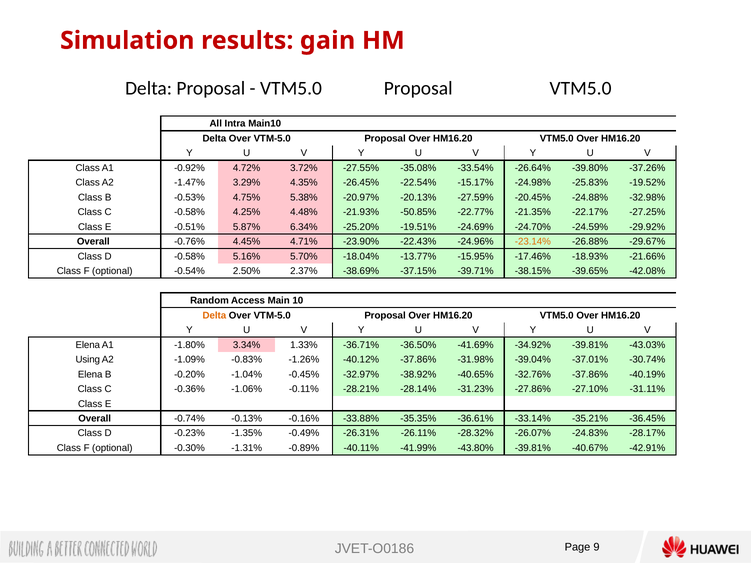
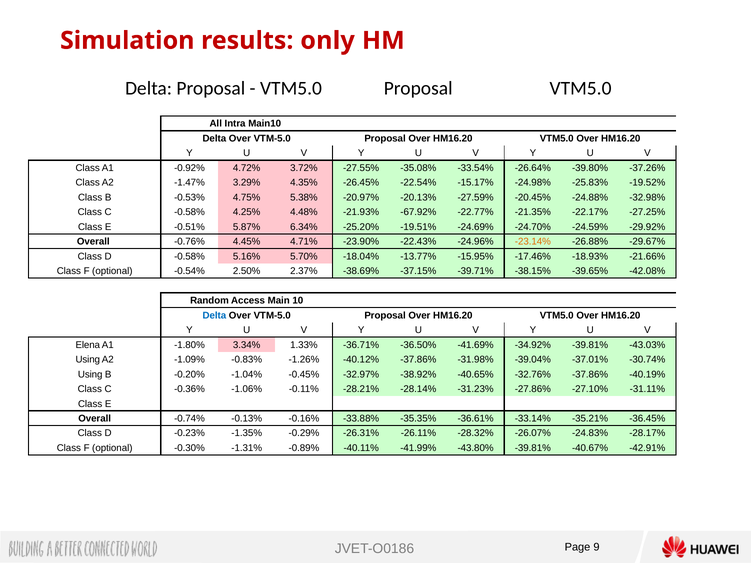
gain: gain -> only
-50.85%: -50.85% -> -67.92%
Delta at (214, 316) colour: orange -> blue
Elena at (90, 374): Elena -> Using
-0.49%: -0.49% -> -0.29%
